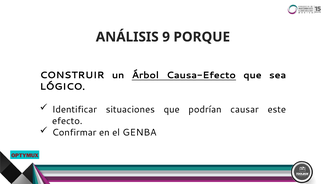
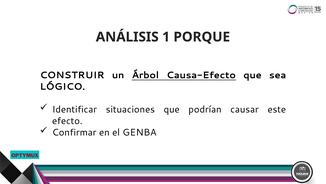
9: 9 -> 1
